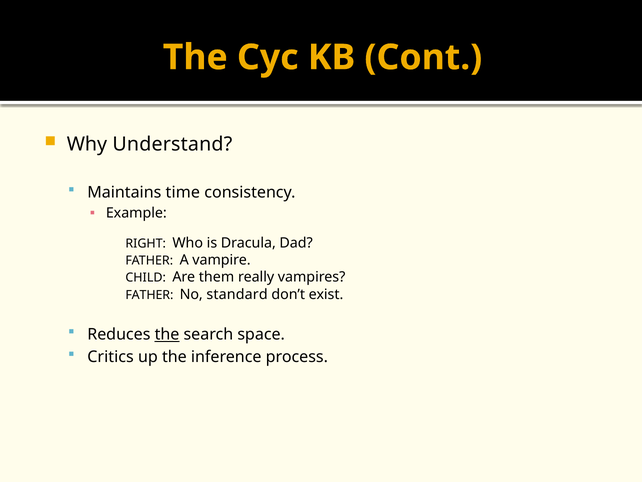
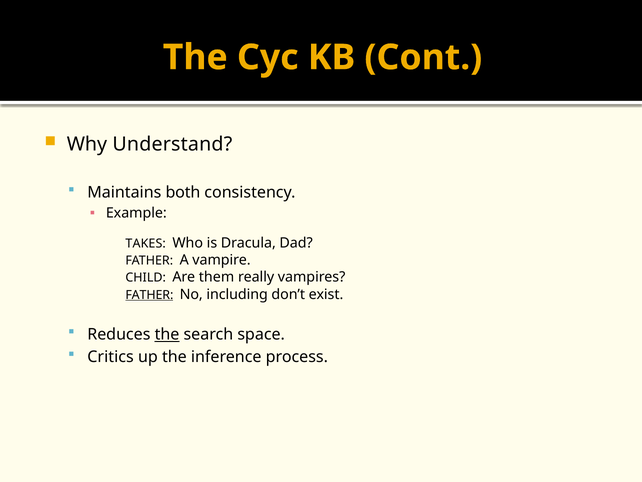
time: time -> both
RIGHT: RIGHT -> TAKES
FATHER at (149, 295) underline: none -> present
standard: standard -> including
